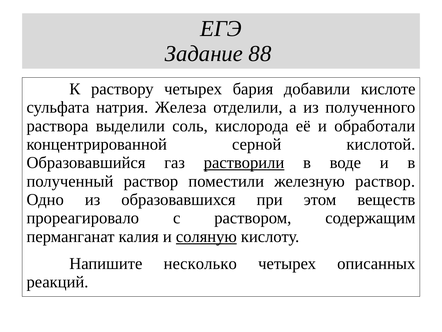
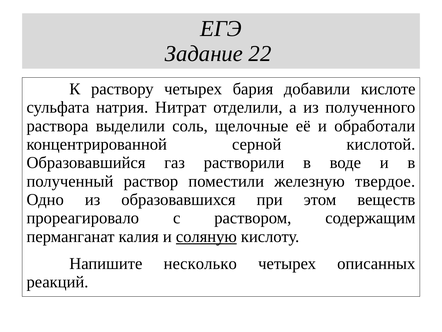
88: 88 -> 22
Железа: Железа -> Нитрат
кислорода: кислорода -> щелочные
растворили underline: present -> none
железную раствор: раствор -> твердое
